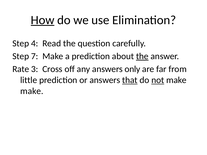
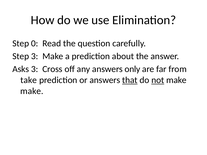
How underline: present -> none
4: 4 -> 0
Step 7: 7 -> 3
the at (142, 56) underline: present -> none
Rate: Rate -> Asks
little: little -> take
